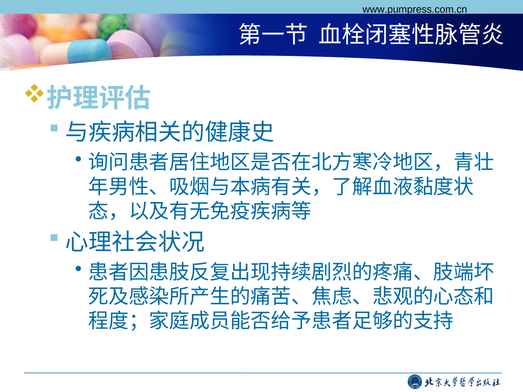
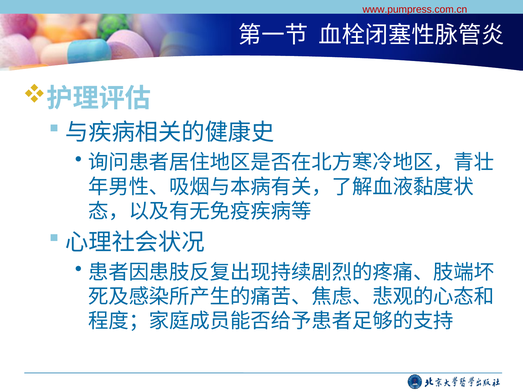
www.pumpress.com.cn colour: black -> red
